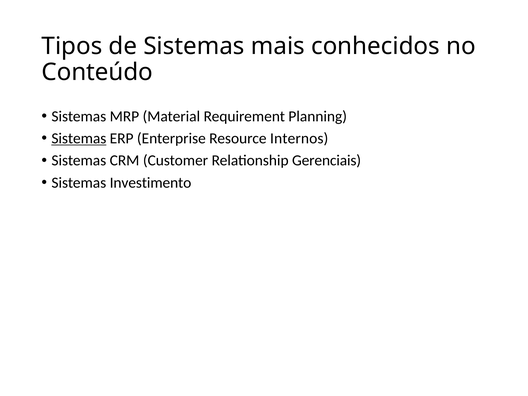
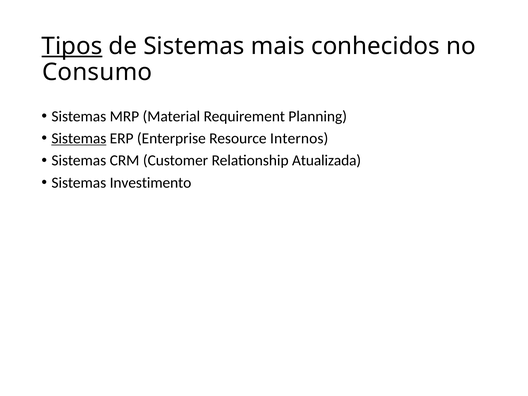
Tipos underline: none -> present
Conteúdo: Conteúdo -> Consumo
Gerenciais: Gerenciais -> Atualizada
